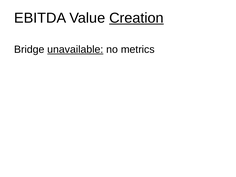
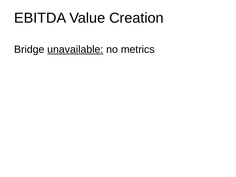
Creation underline: present -> none
